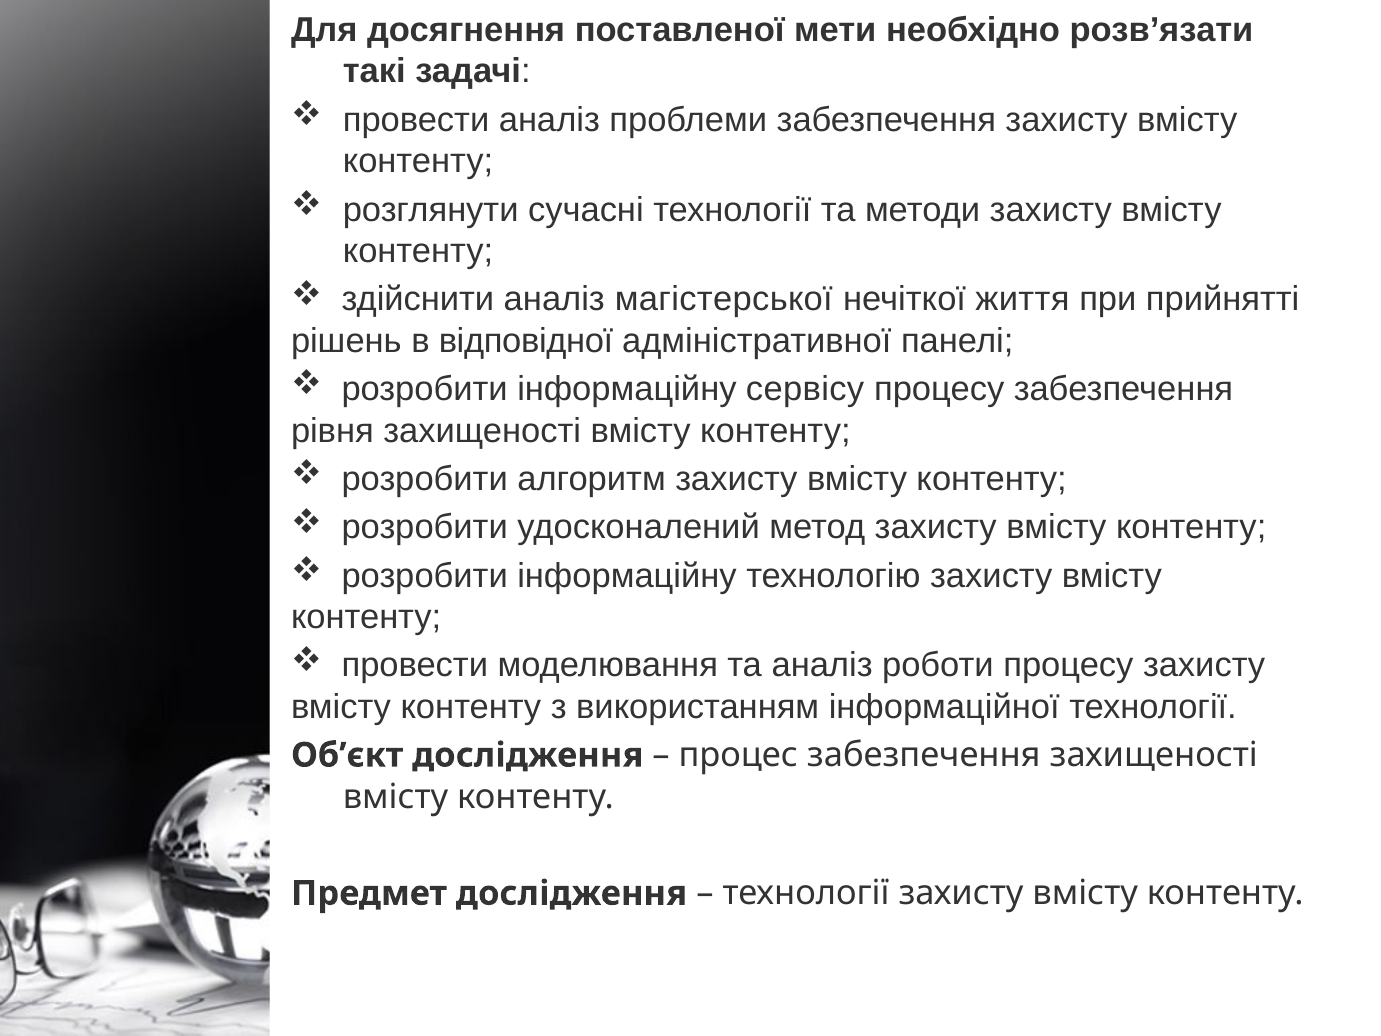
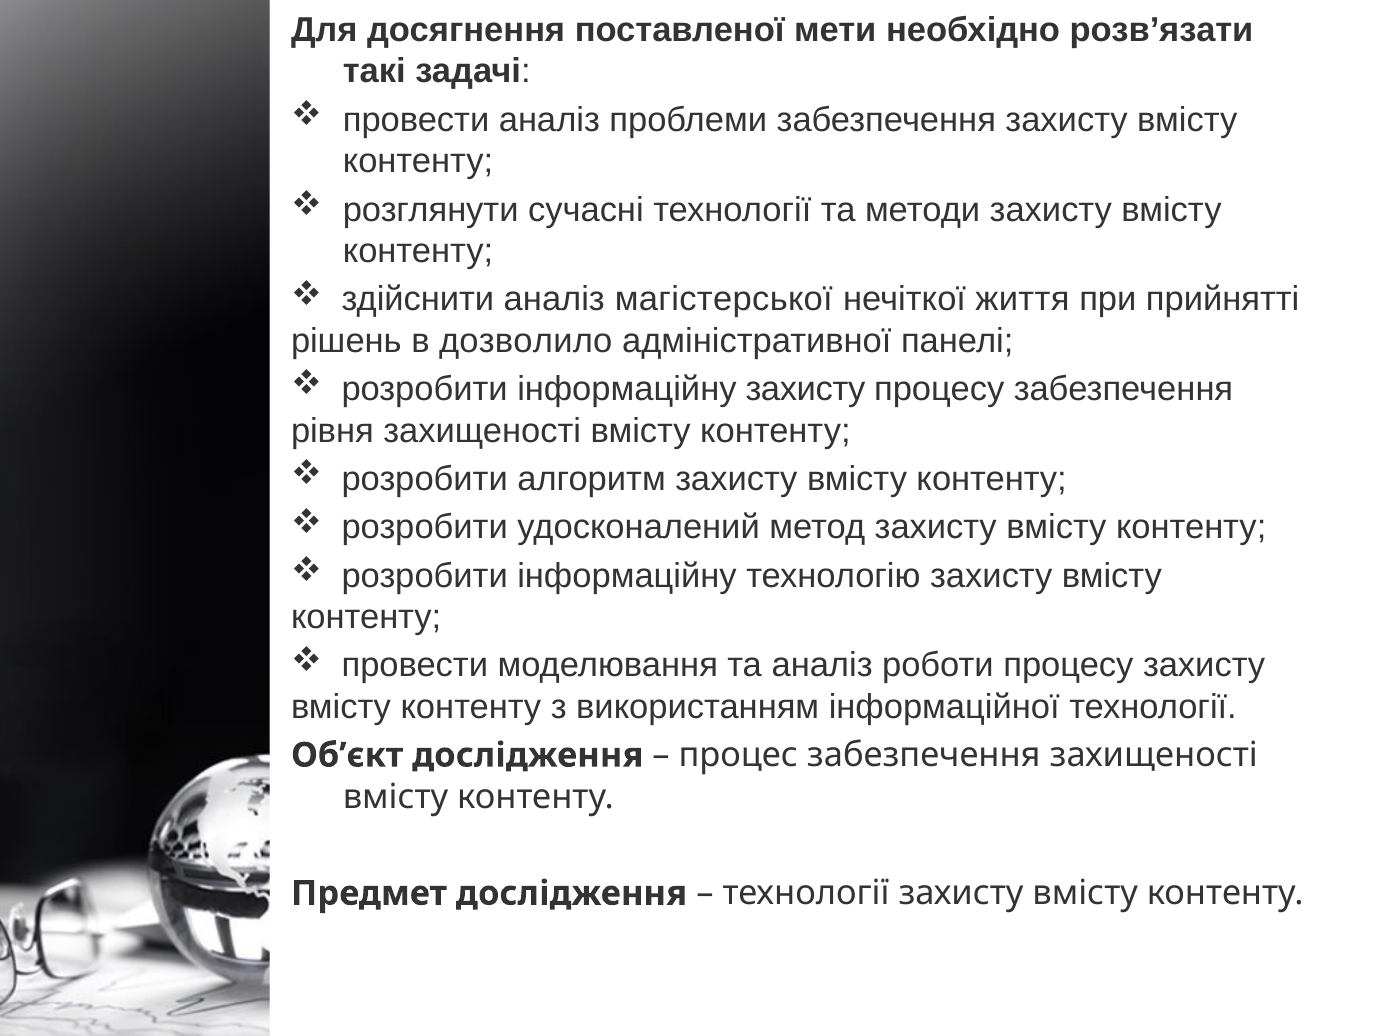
відповідної: відповідної -> дозволило
інформаційну сервісу: сервісу -> захисту
